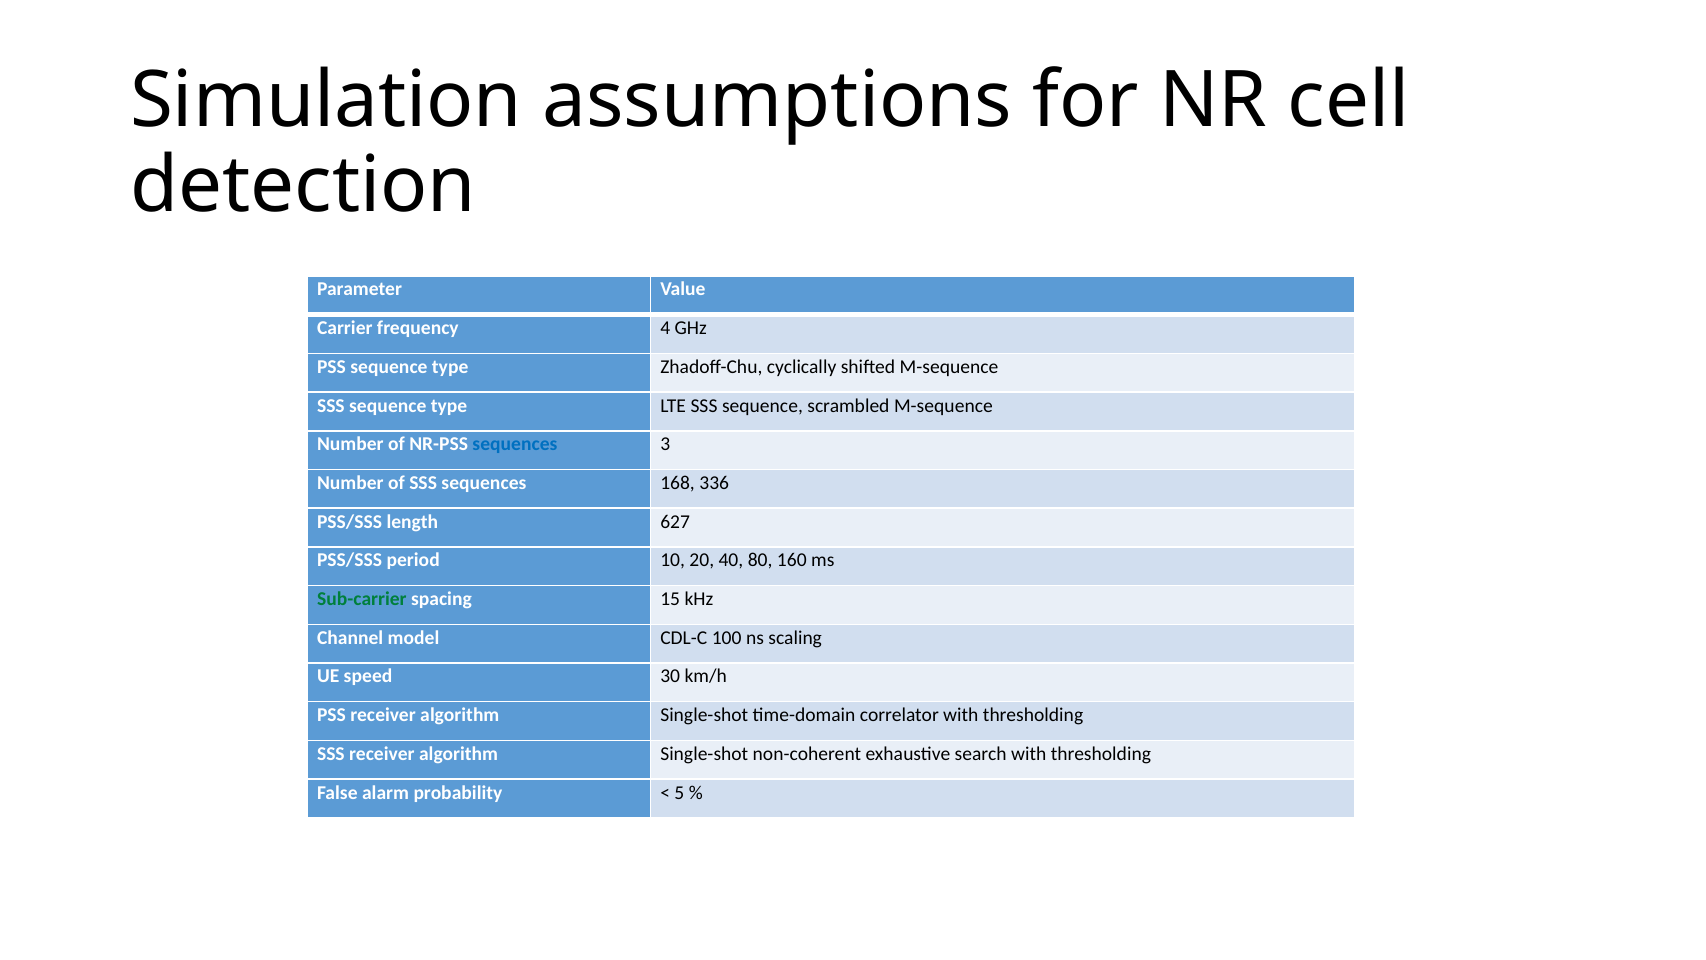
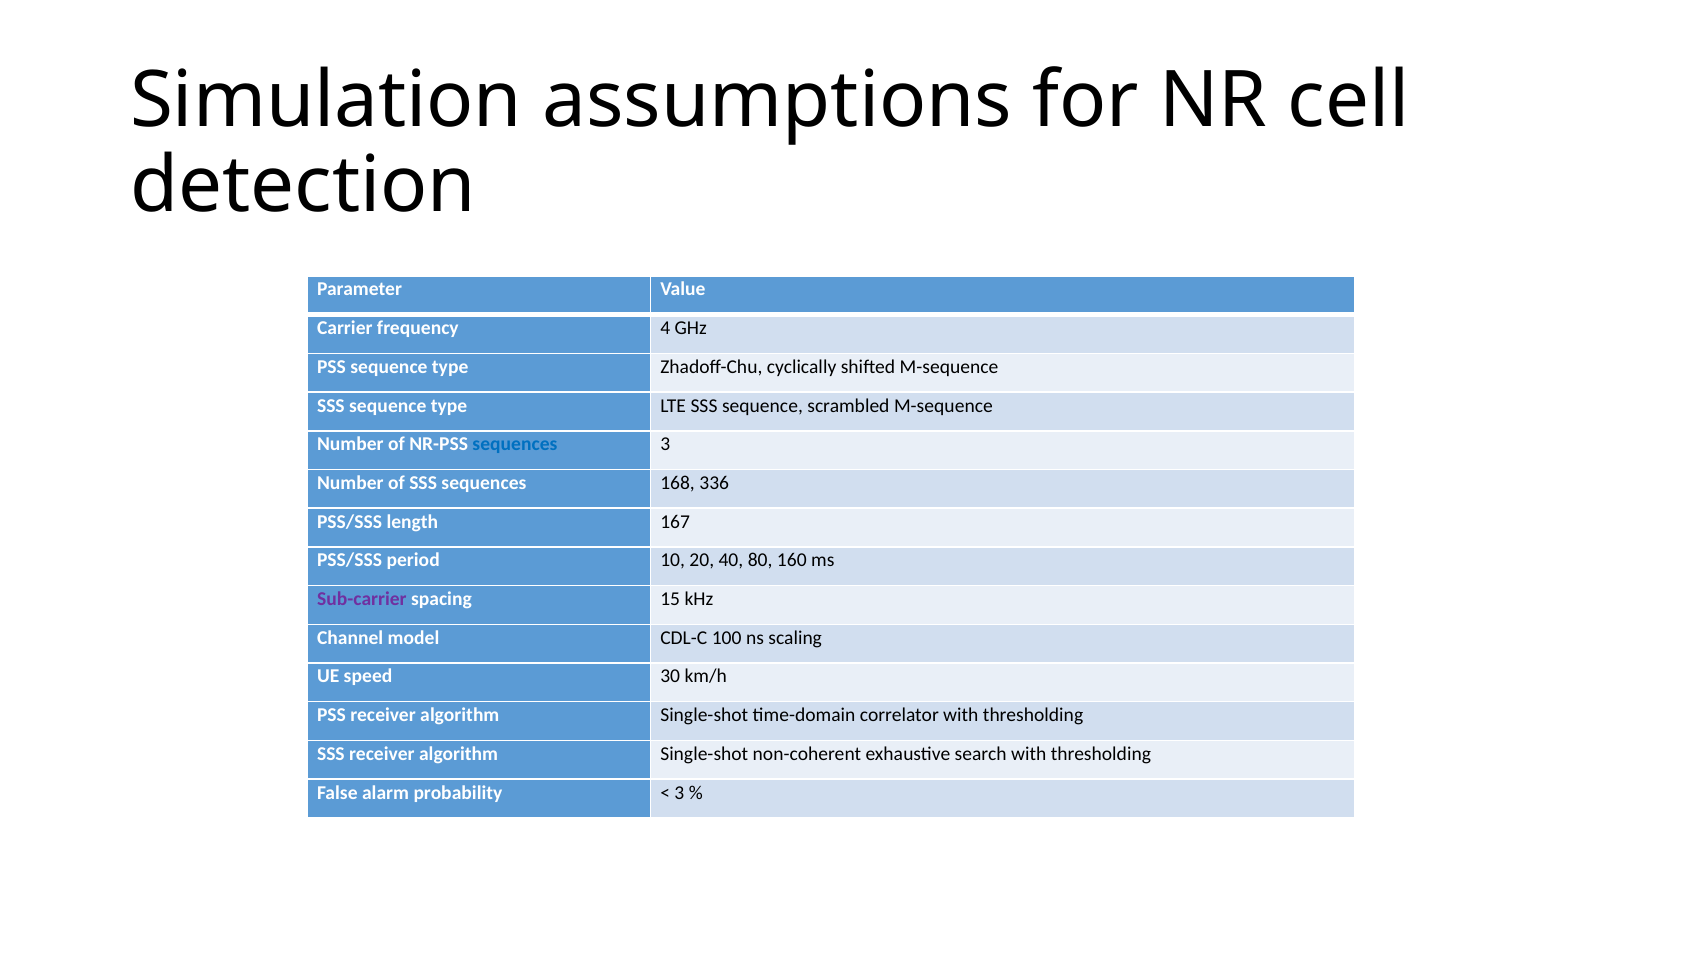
627: 627 -> 167
Sub-carrier colour: green -> purple
5 at (679, 792): 5 -> 3
